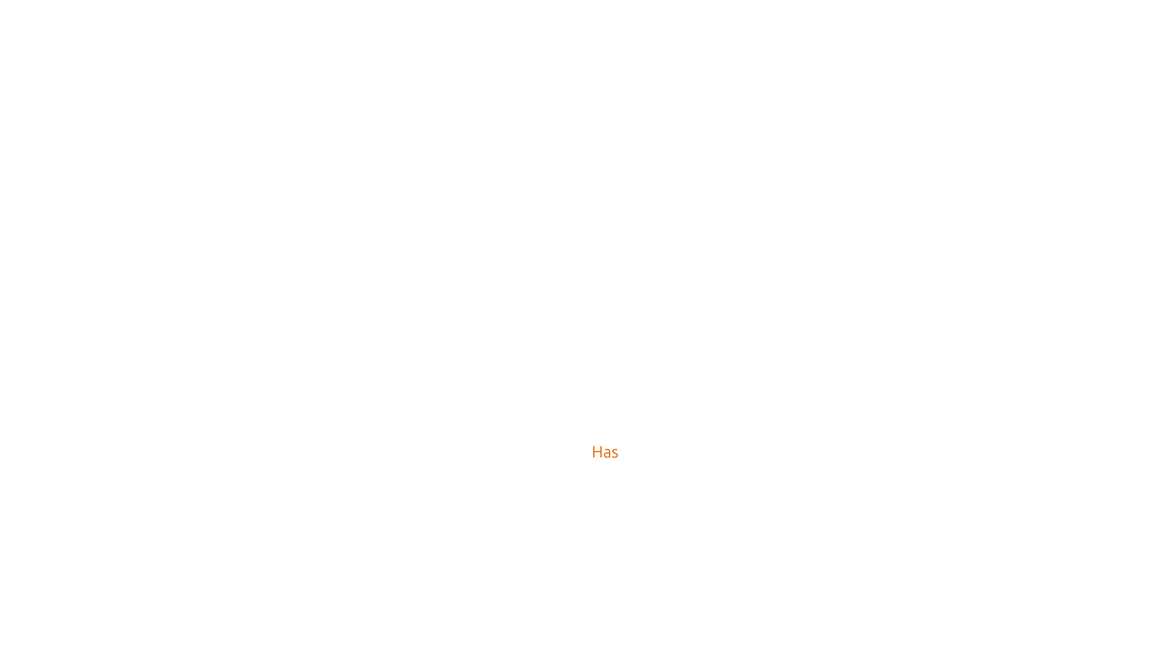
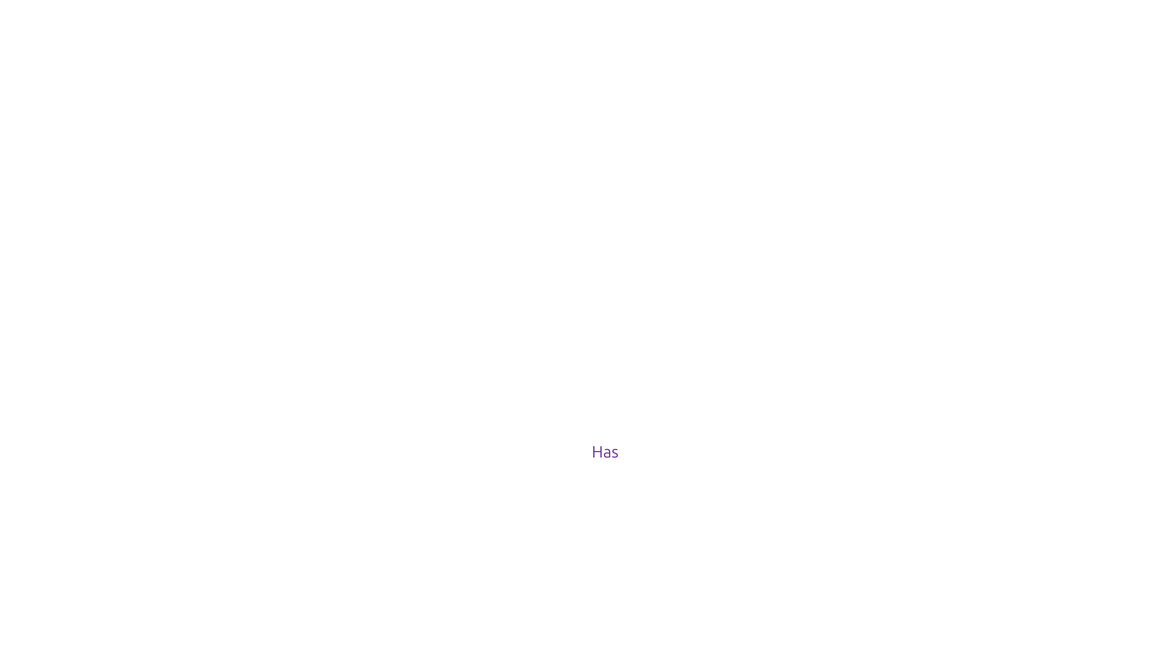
Has colour: orange -> purple
